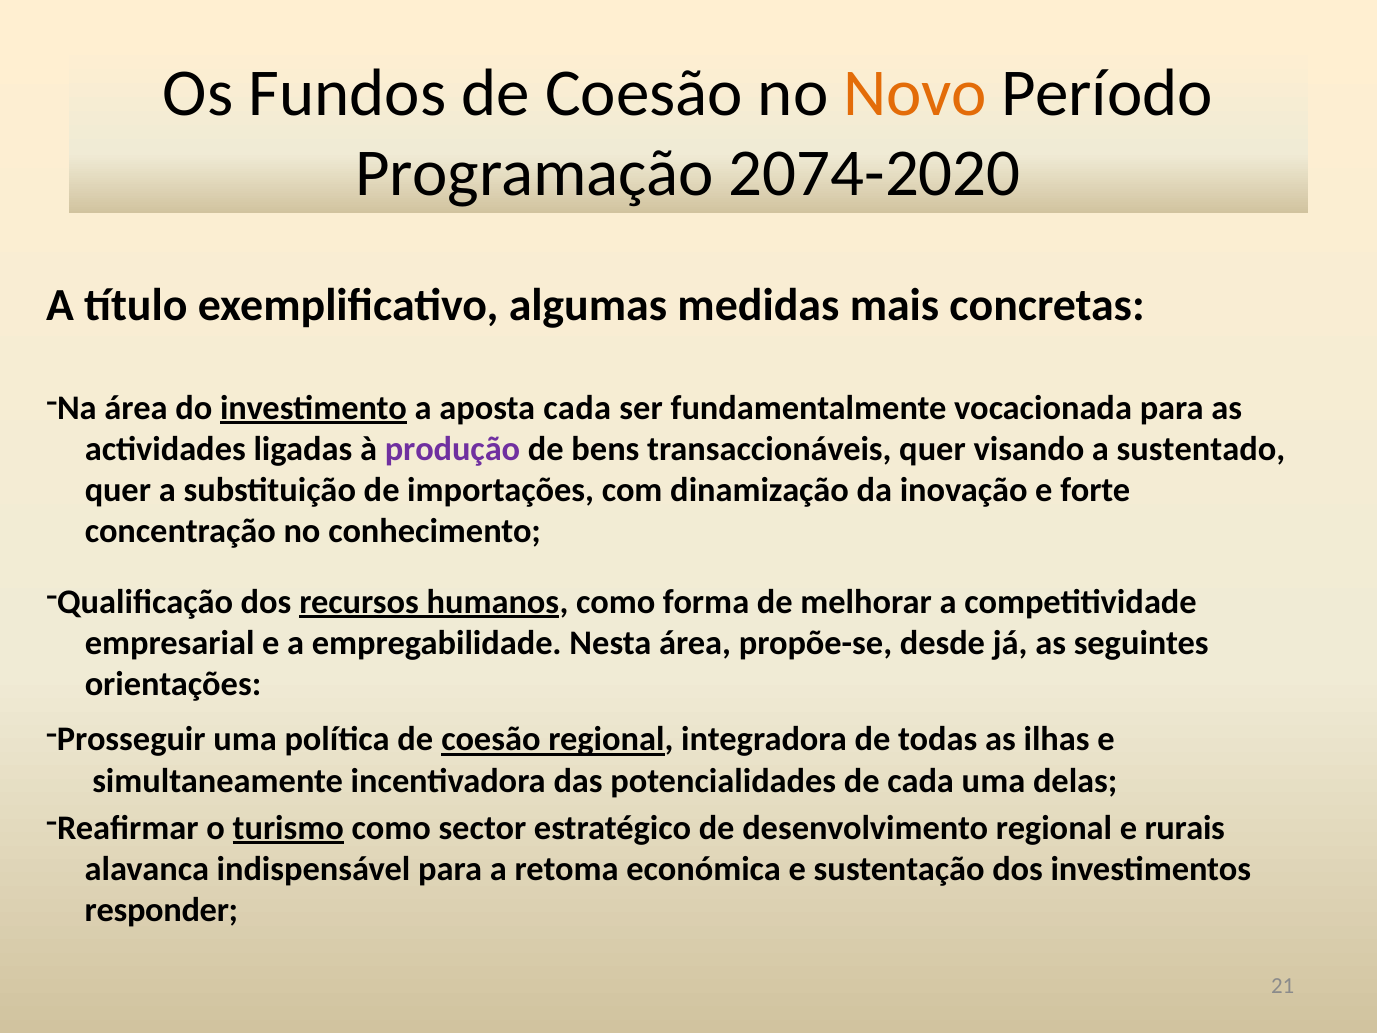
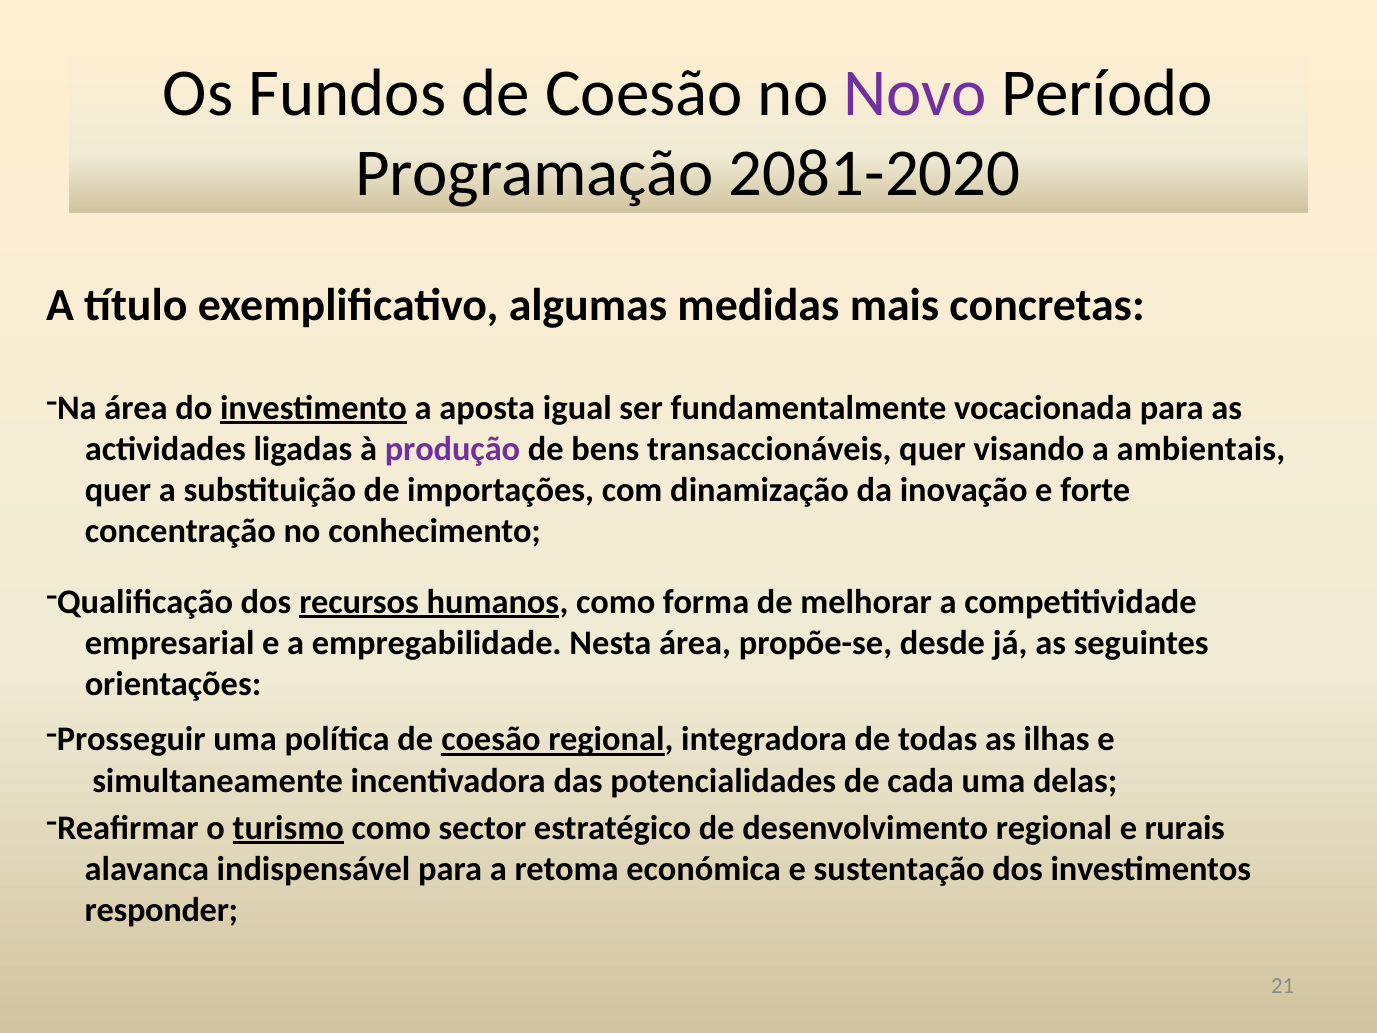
Novo colour: orange -> purple
2074-2020: 2074-2020 -> 2081-2020
aposta cada: cada -> igual
sustentado: sustentado -> ambientais
